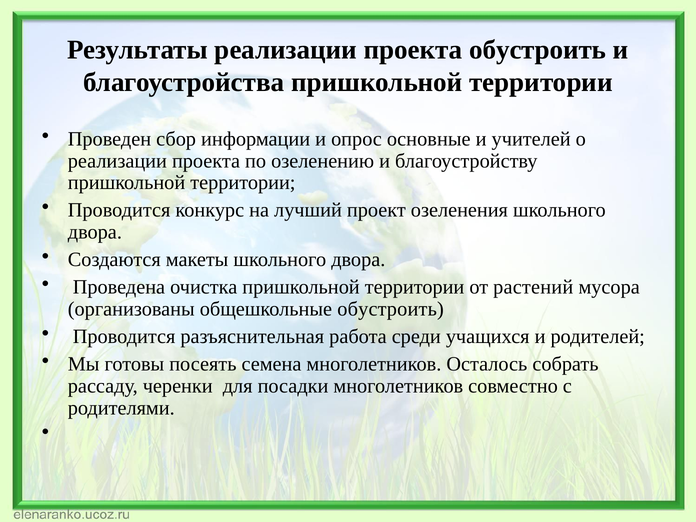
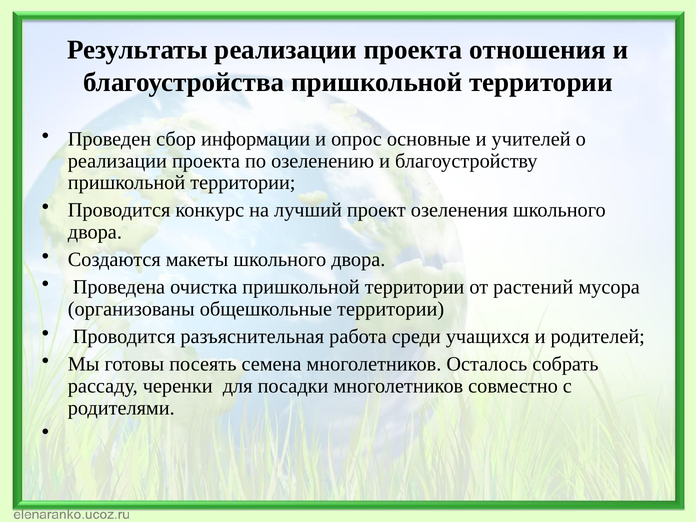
проекта обустроить: обустроить -> отношения
общешкольные обустроить: обустроить -> территории
